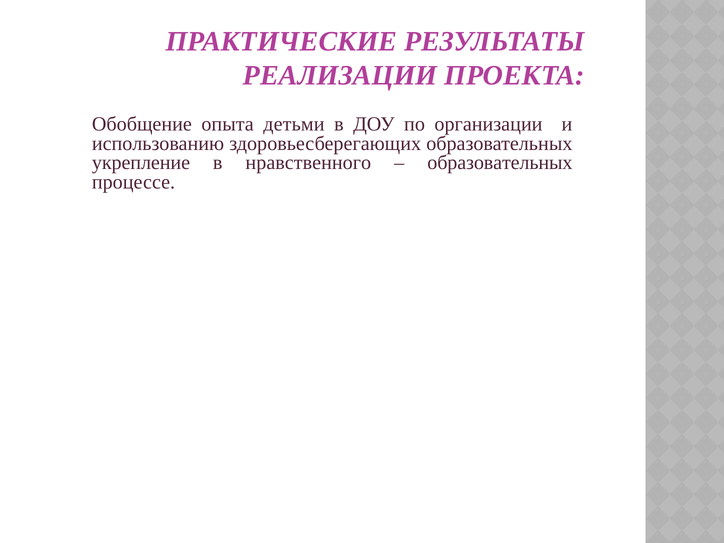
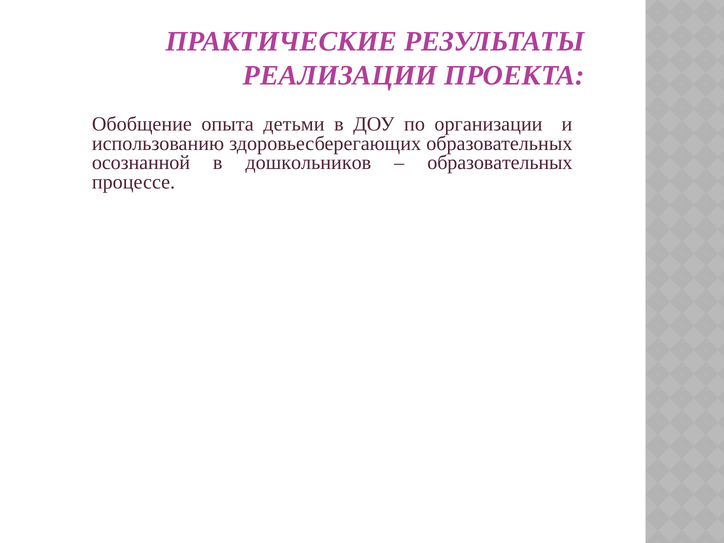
укрепление: укрепление -> осознанной
нравственного: нравственного -> дошкольников
